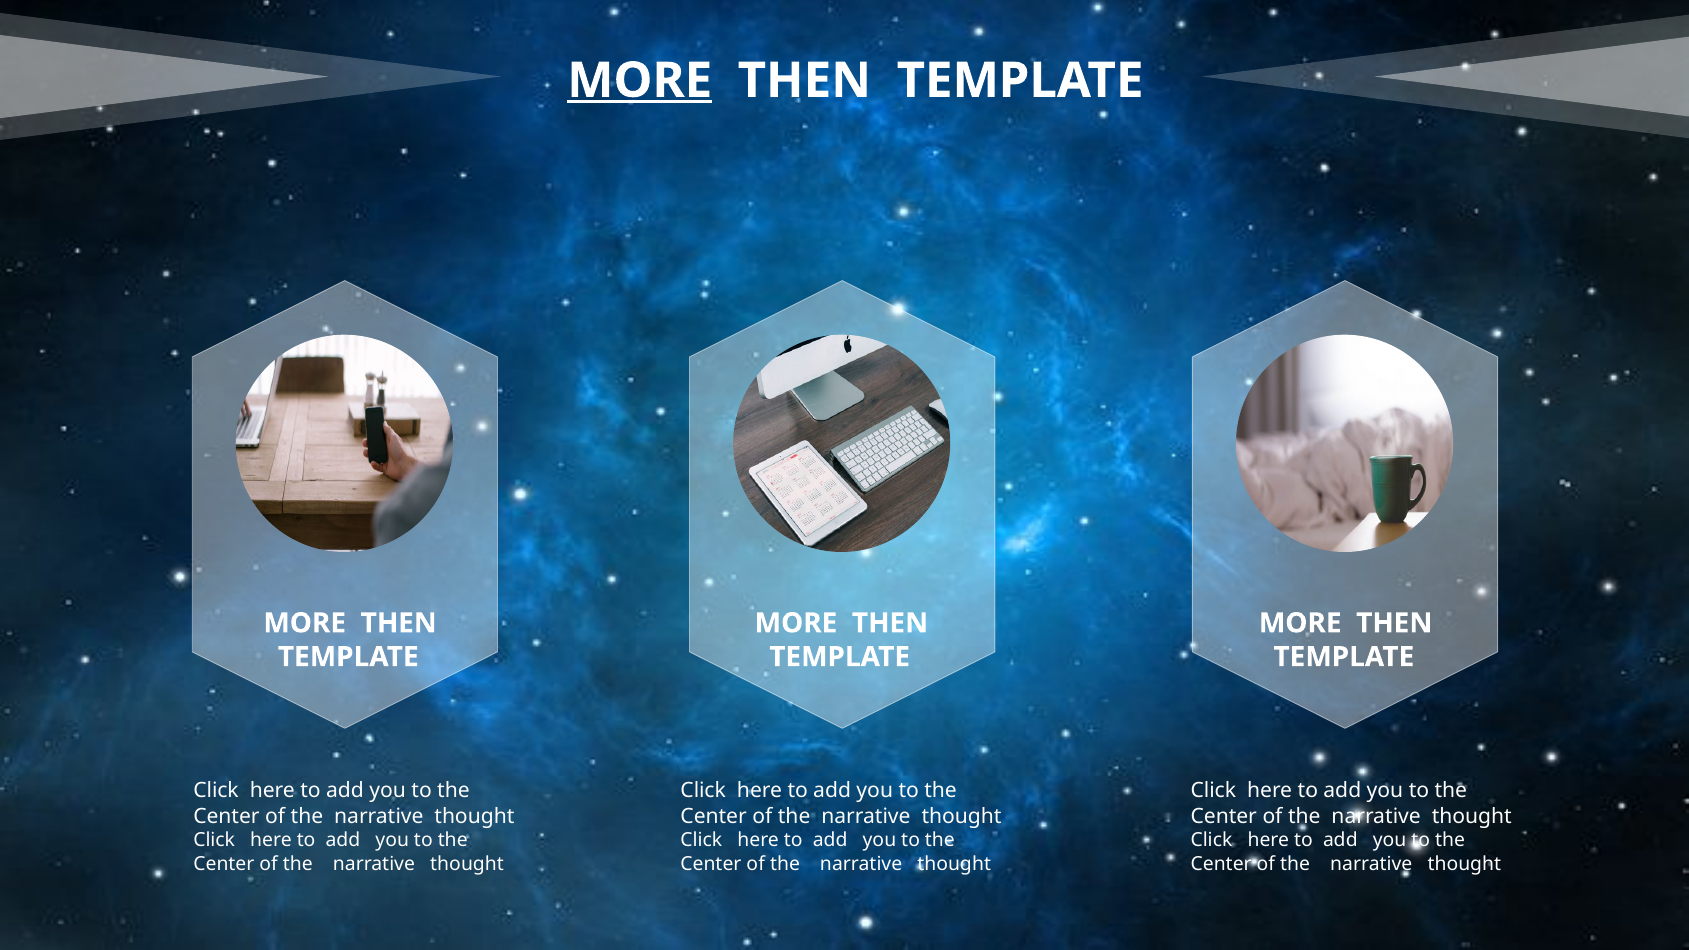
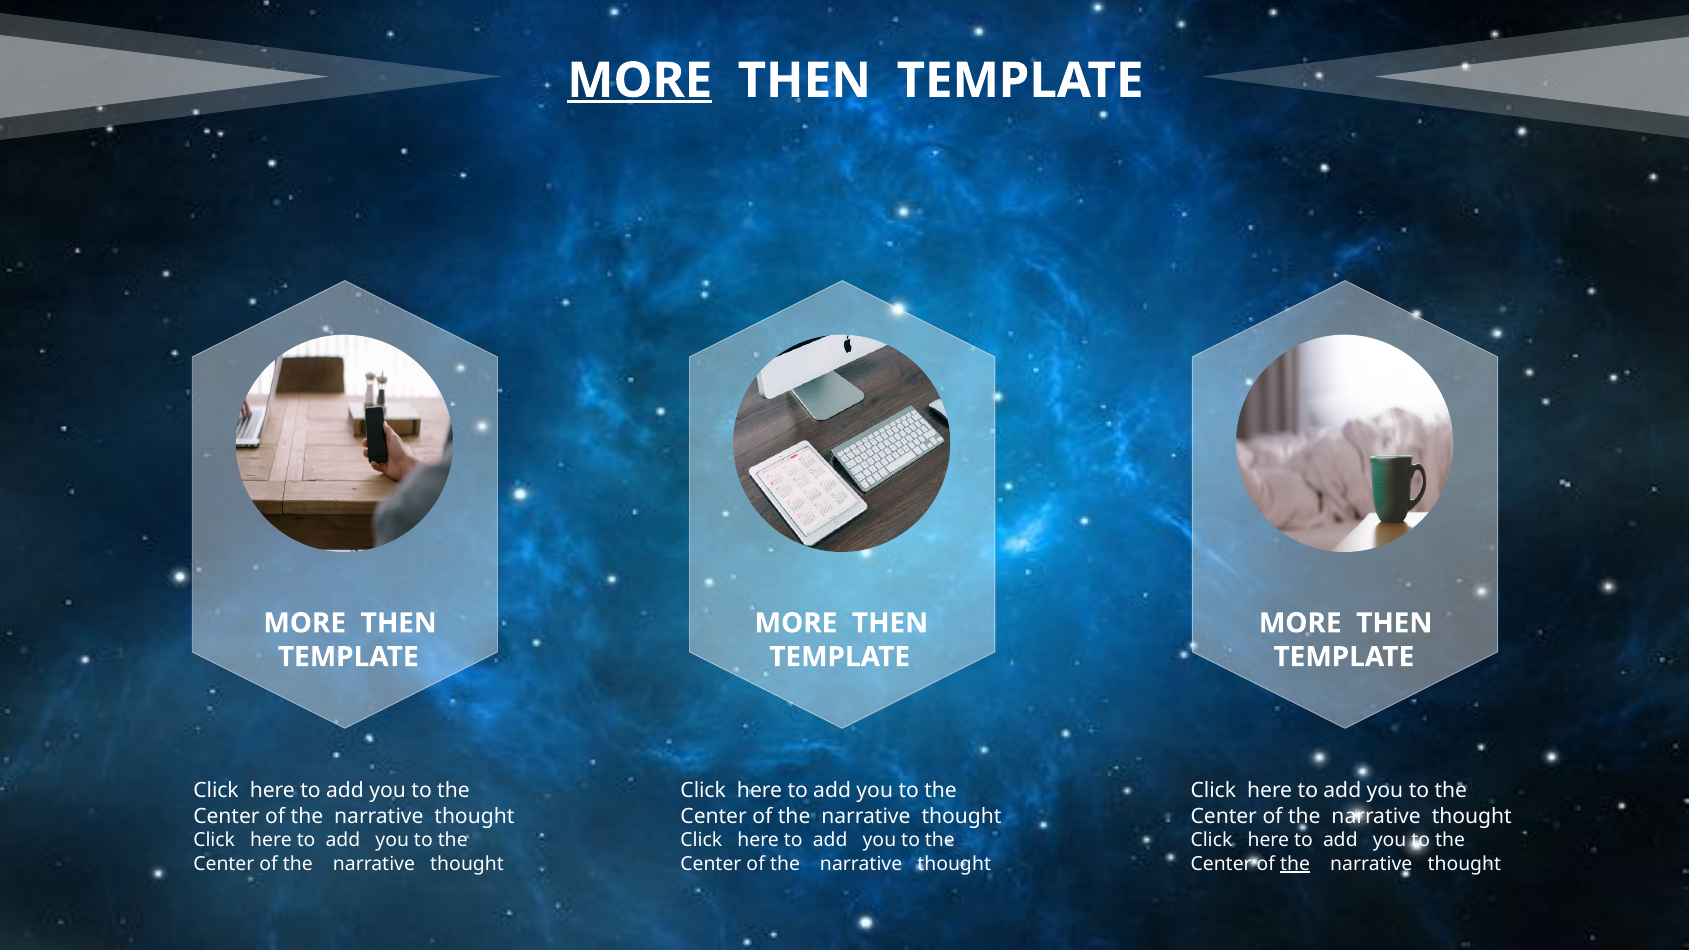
the at (1295, 864) underline: none -> present
